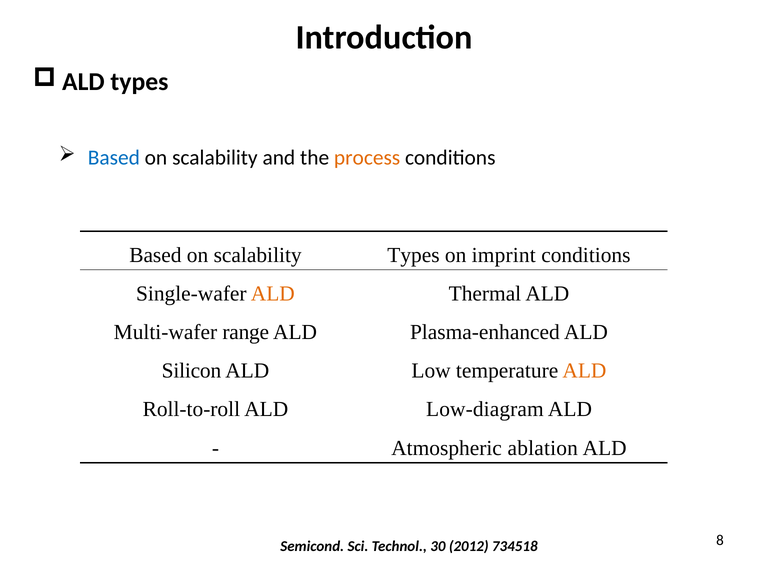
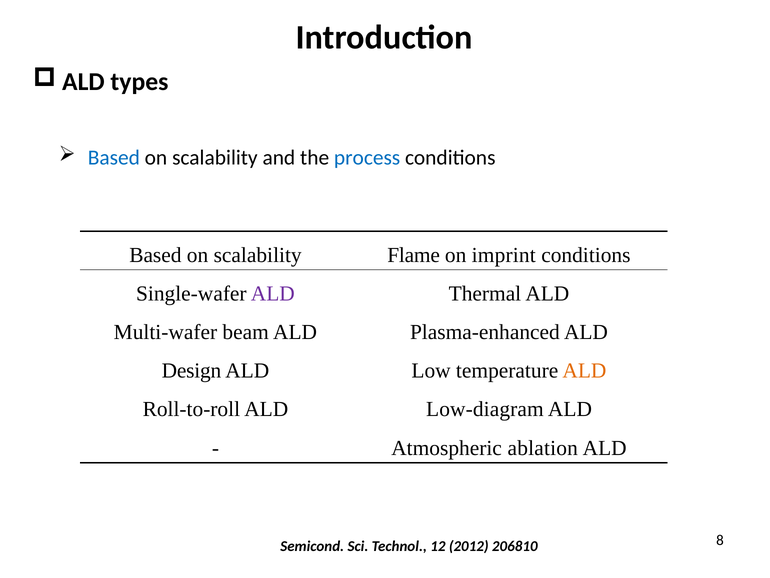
process colour: orange -> blue
scalability Types: Types -> Flame
ALD at (273, 293) colour: orange -> purple
range: range -> beam
Silicon: Silicon -> Design
30: 30 -> 12
734518: 734518 -> 206810
